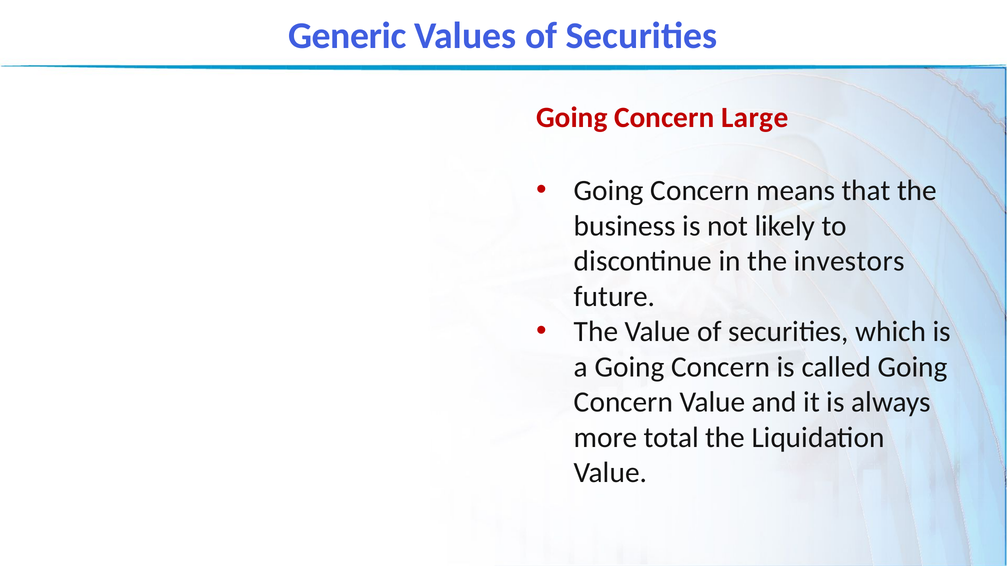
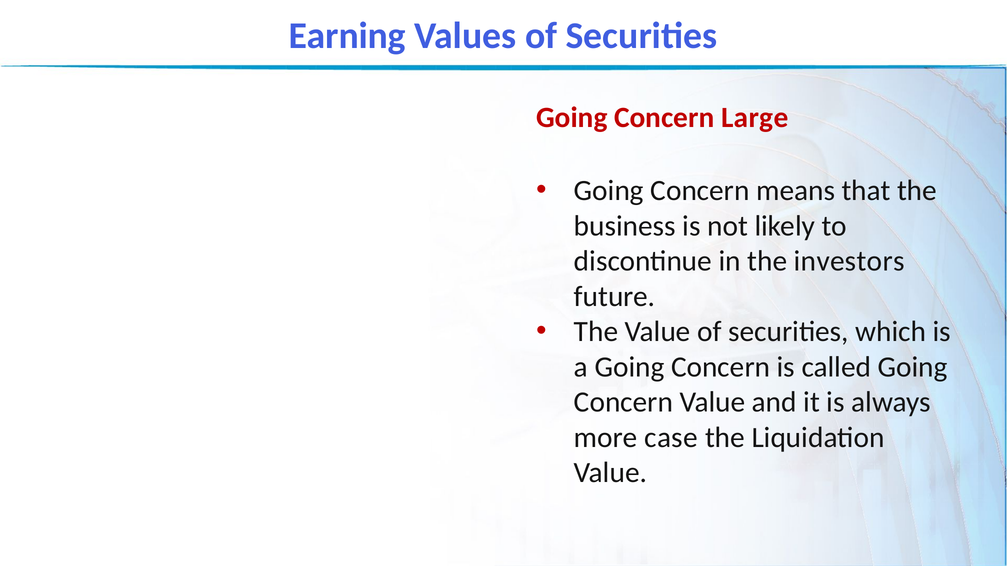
Generic: Generic -> Earning
total: total -> case
